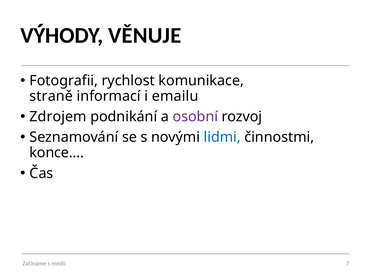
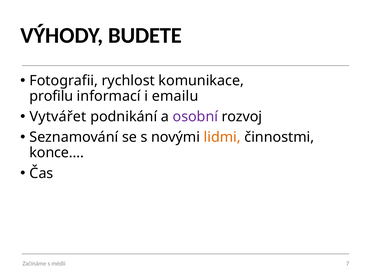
VĚNUJE: VĚNUJE -> BUDETE
straně: straně -> profilu
Zdrojem: Zdrojem -> Vytvářet
lidmi colour: blue -> orange
